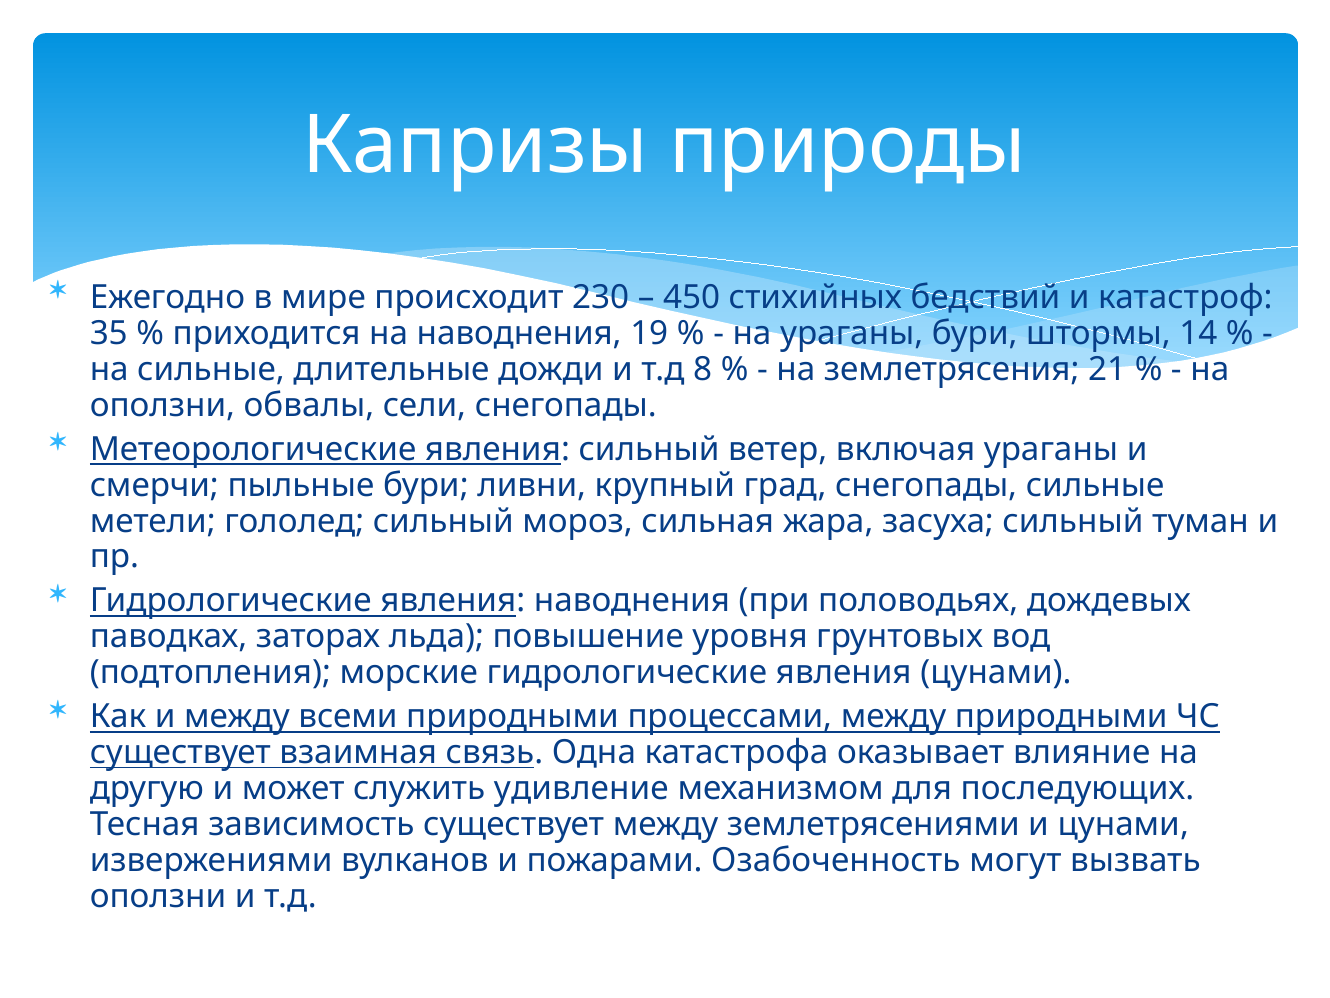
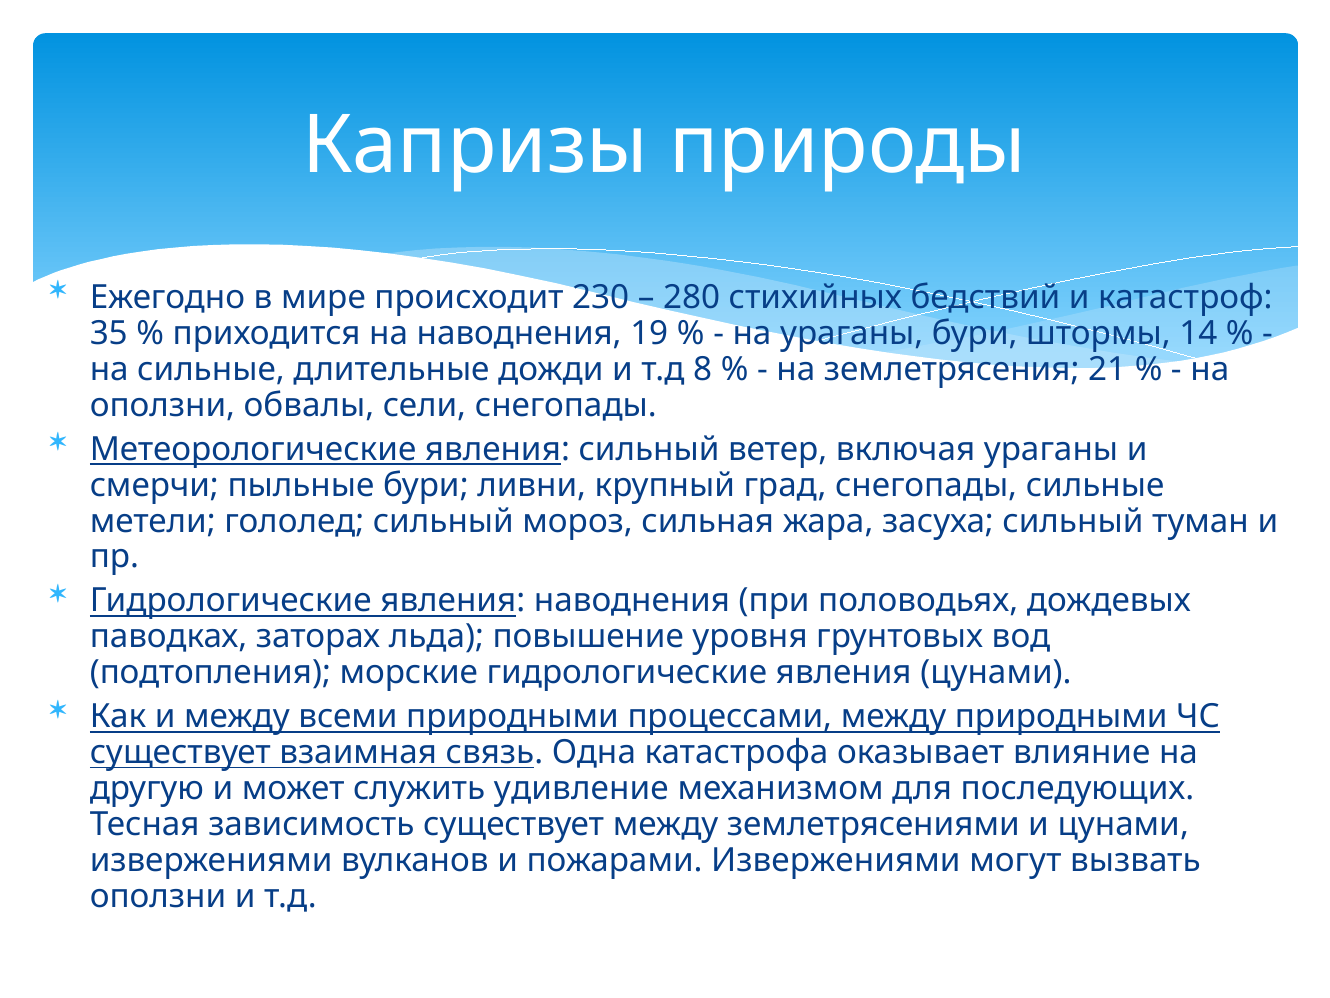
450: 450 -> 280
пожарами Озабоченность: Озабоченность -> Извержениями
